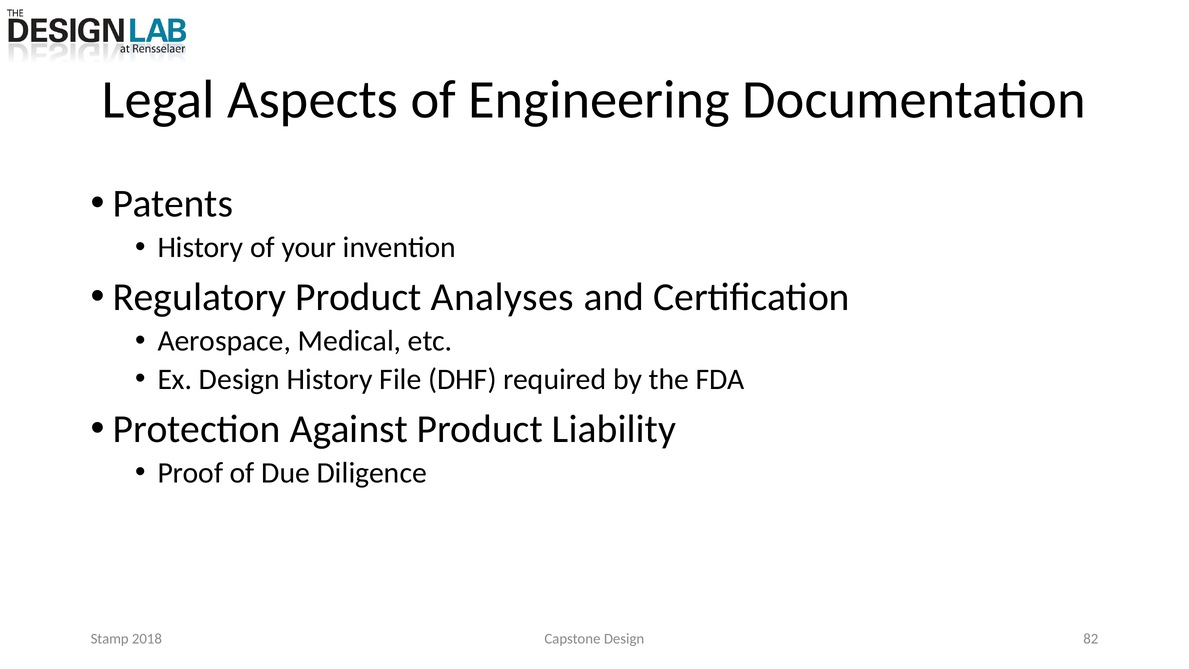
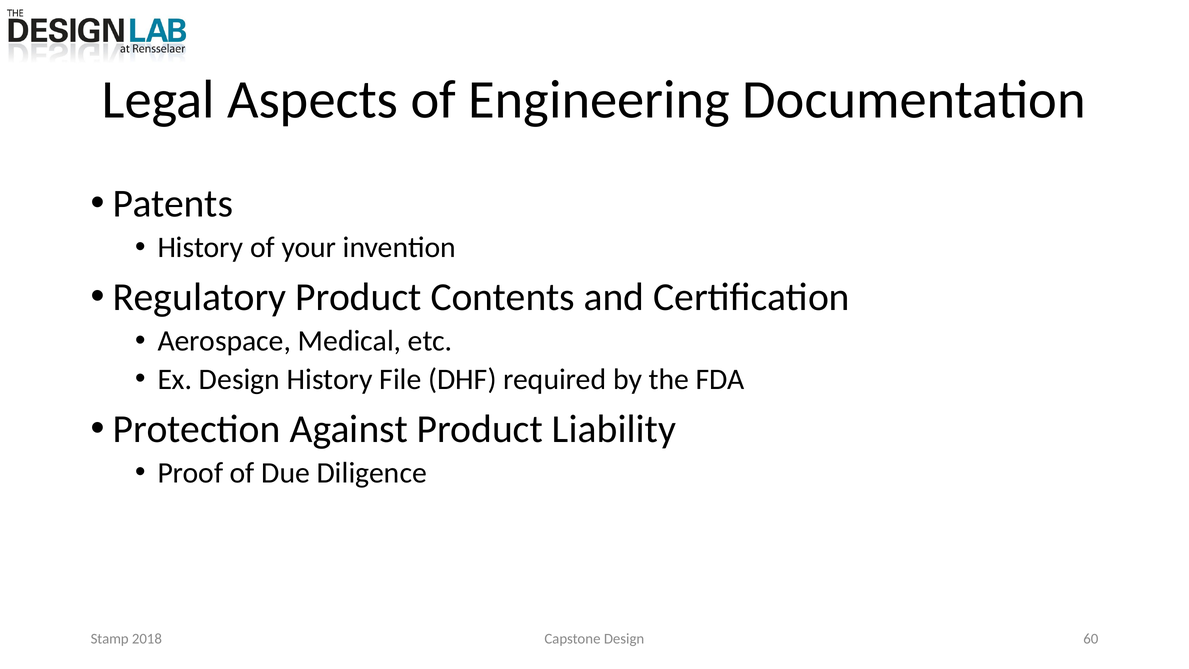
Analyses: Analyses -> Contents
82: 82 -> 60
